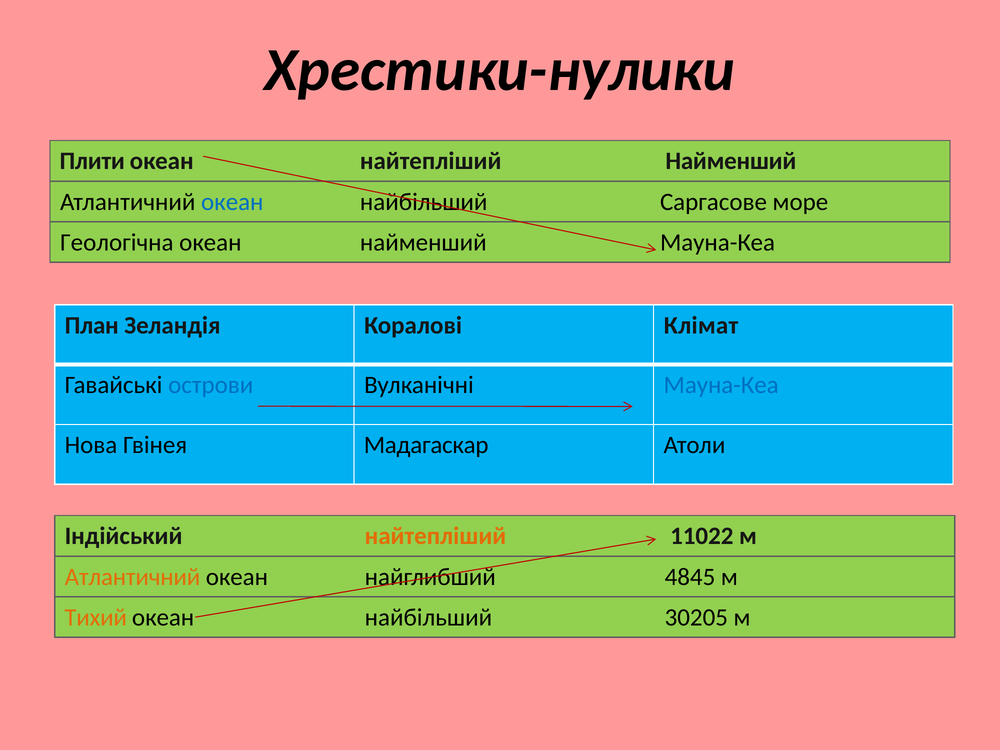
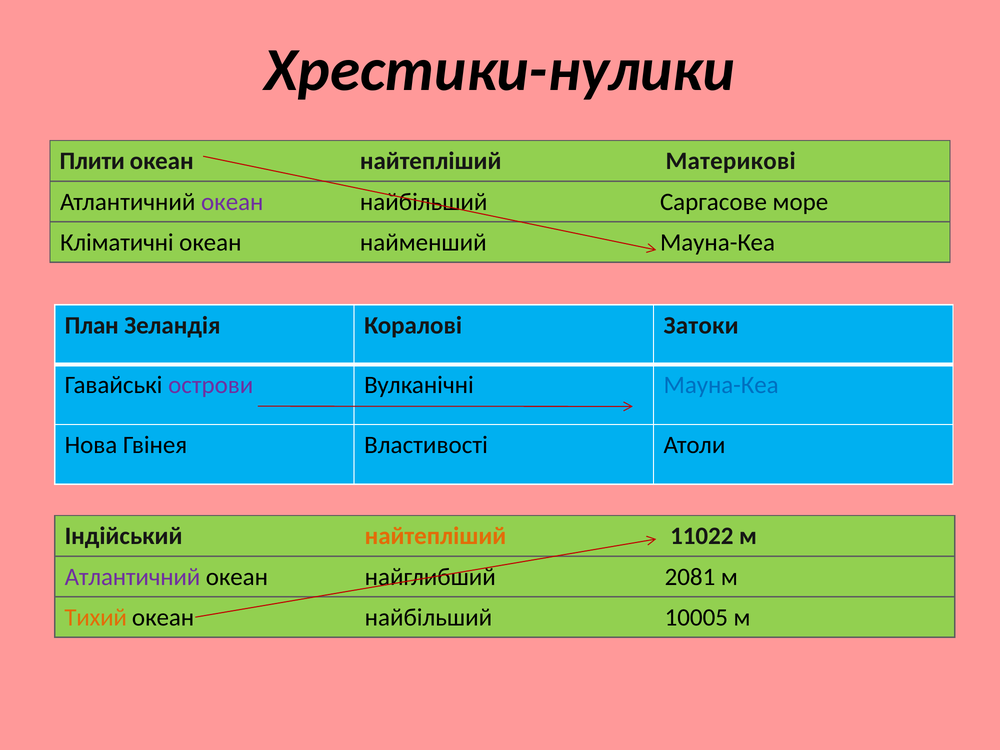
найтепліший Найменший: Найменший -> Материкові
океан at (232, 202) colour: blue -> purple
Геологічна: Геологічна -> Кліматичні
Клімат: Клімат -> Затоки
острови colour: blue -> purple
Мадагаскар: Мадагаскар -> Властивості
Атлантичний at (132, 577) colour: orange -> purple
4845: 4845 -> 2081
30205: 30205 -> 10005
